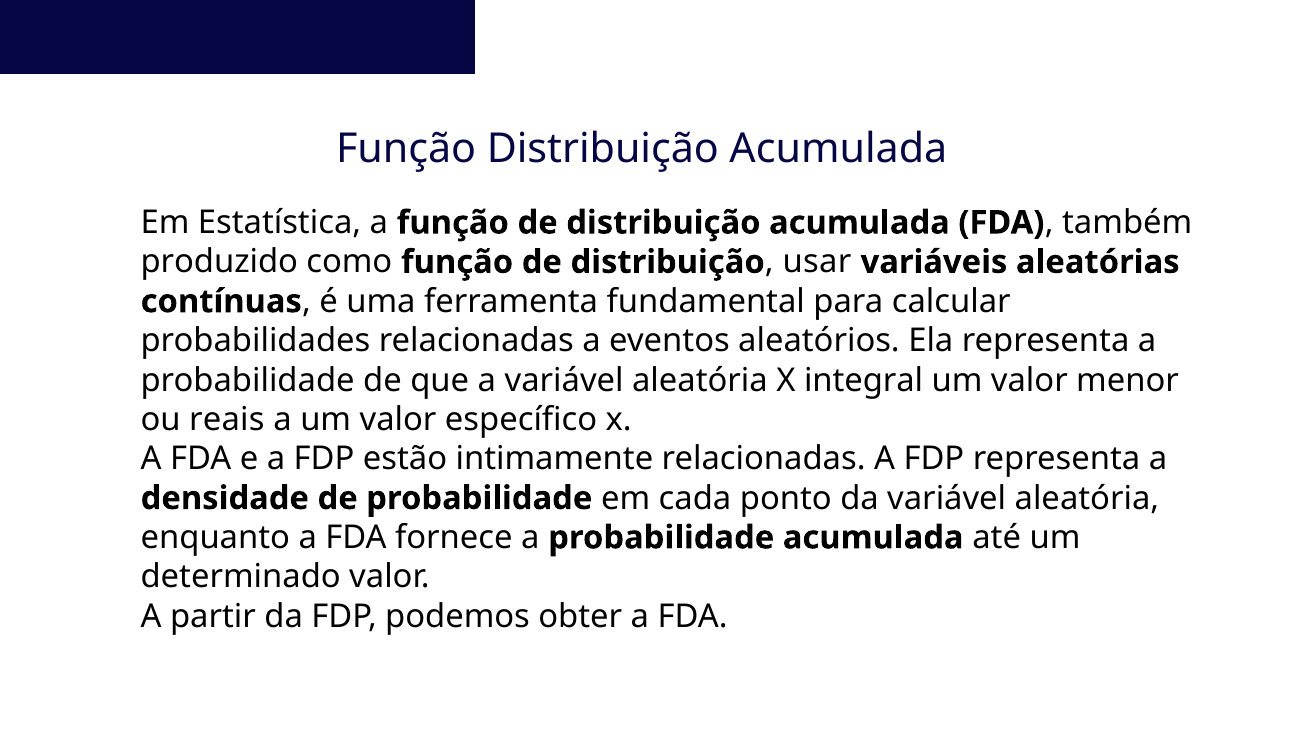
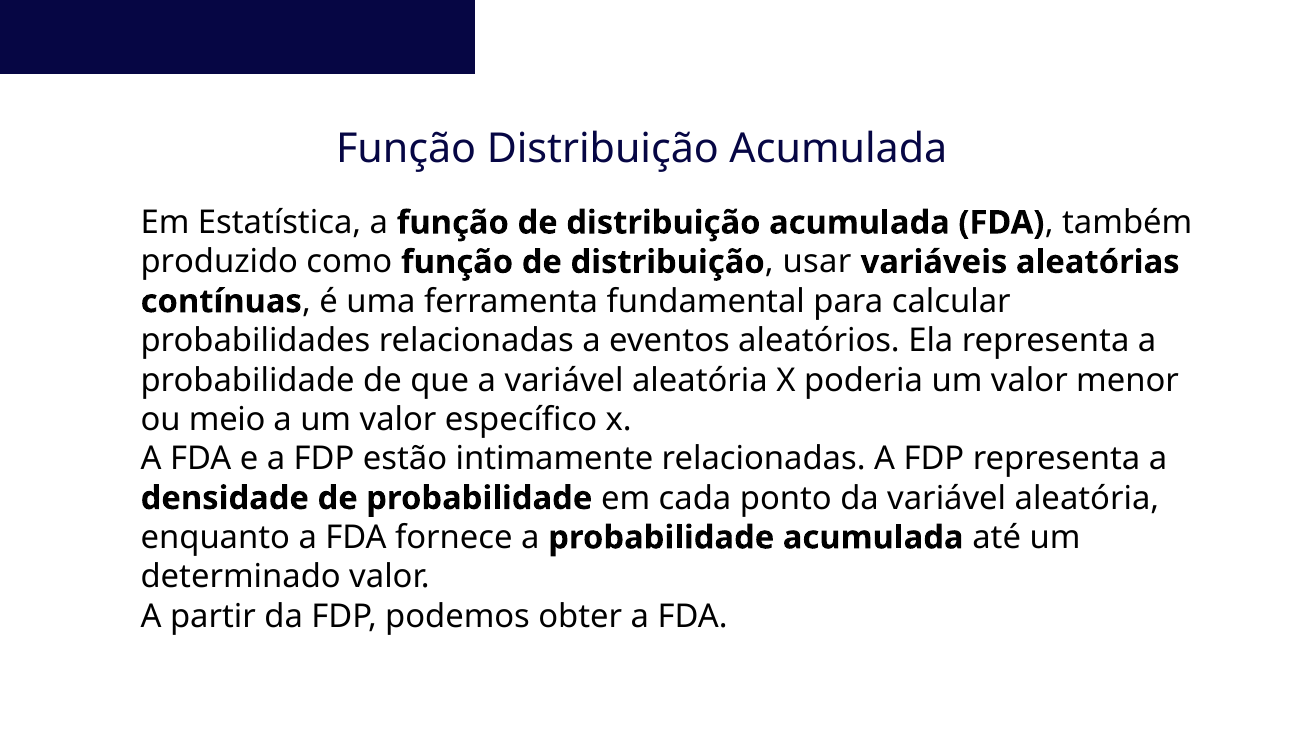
integral: integral -> poderia
reais: reais -> meio
